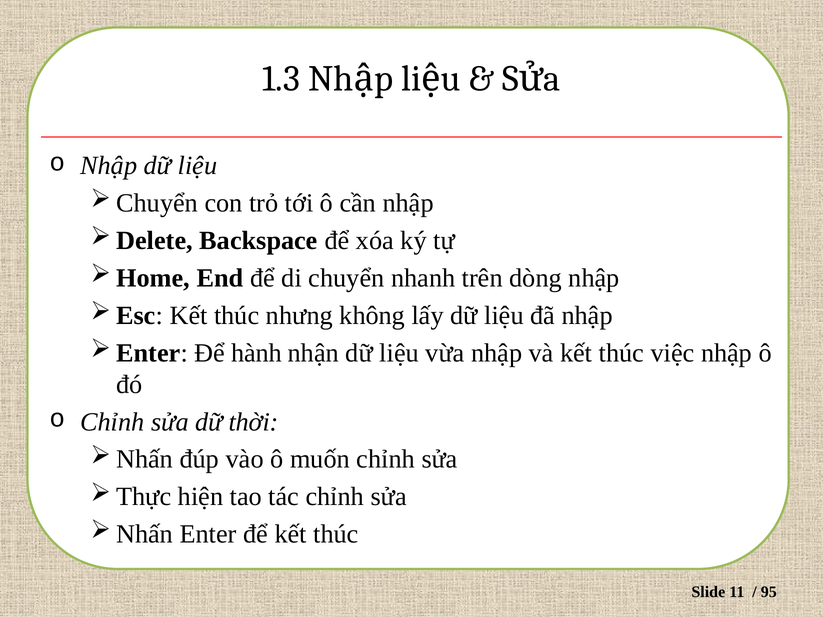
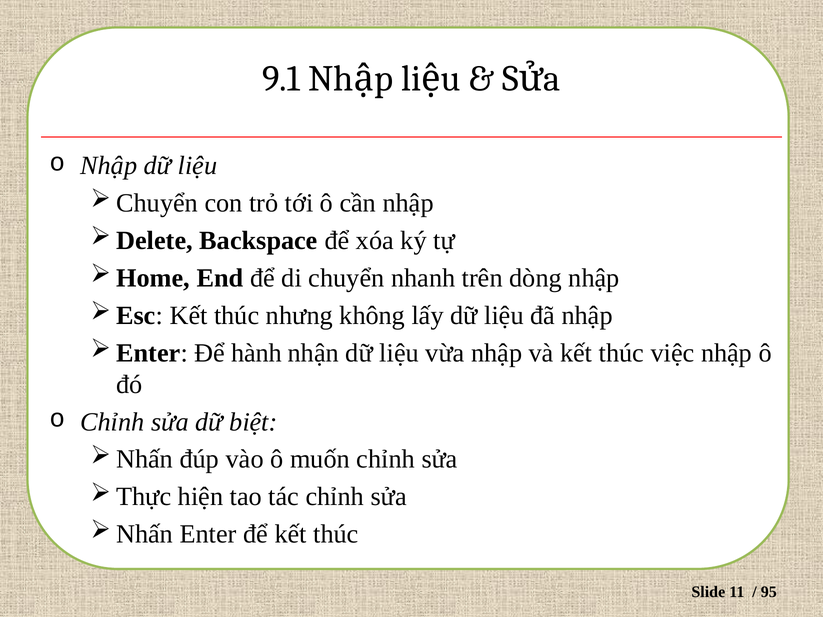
1.3: 1.3 -> 9.1
thời: thời -> biệt
